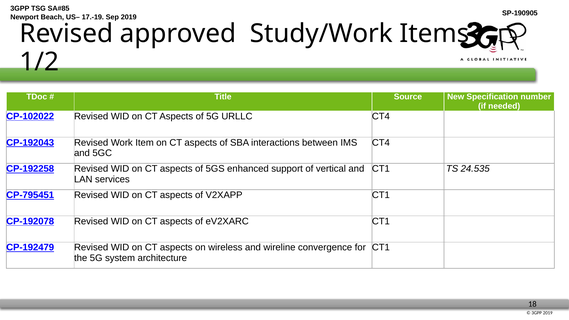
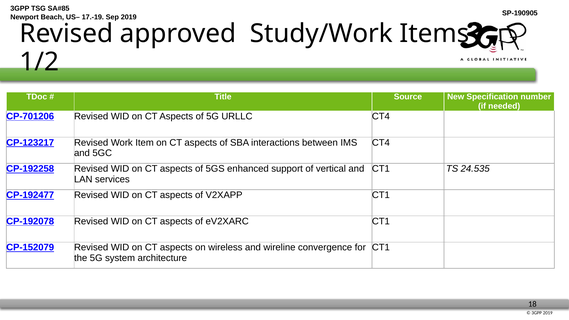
CP-102022: CP-102022 -> CP-701206
CP-192043: CP-192043 -> CP-123217
CP-795451: CP-795451 -> CP-192477
CP-192479: CP-192479 -> CP-152079
